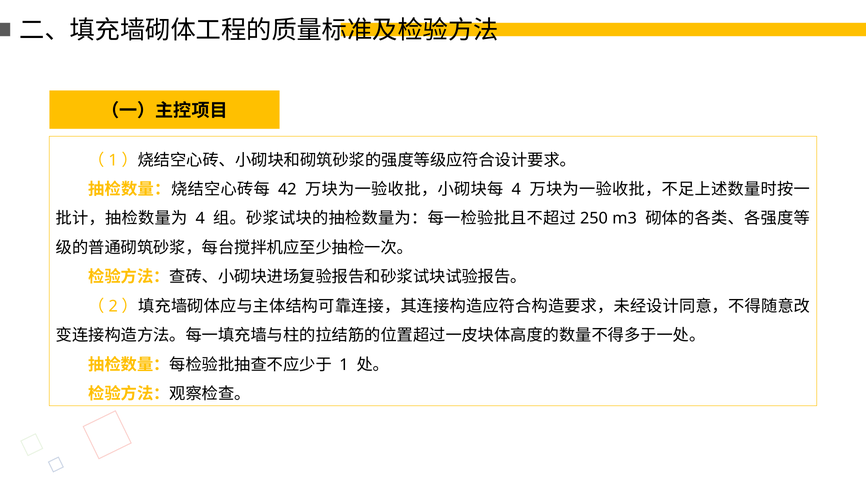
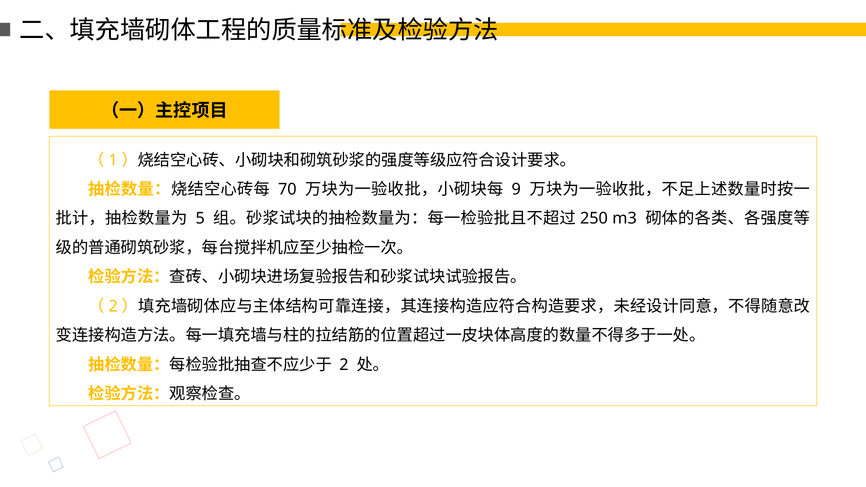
42: 42 -> 70
4 at (516, 189): 4 -> 9
4 at (200, 219): 4 -> 5
1: 1 -> 2
